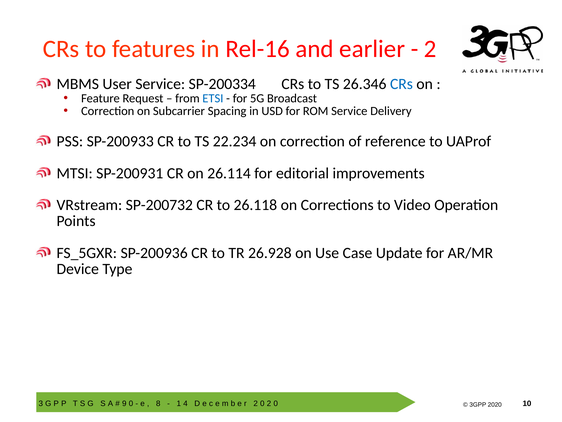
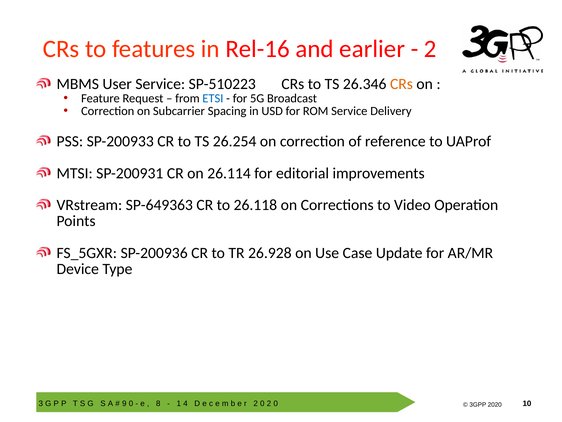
SP-200334: SP-200334 -> SP-510223
CRs at (401, 84) colour: blue -> orange
22.234: 22.234 -> 26.254
SP-200732: SP-200732 -> SP-649363
